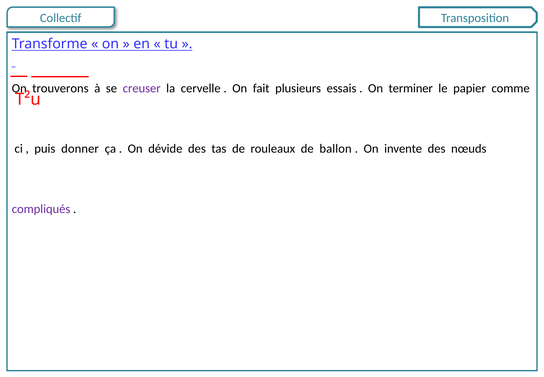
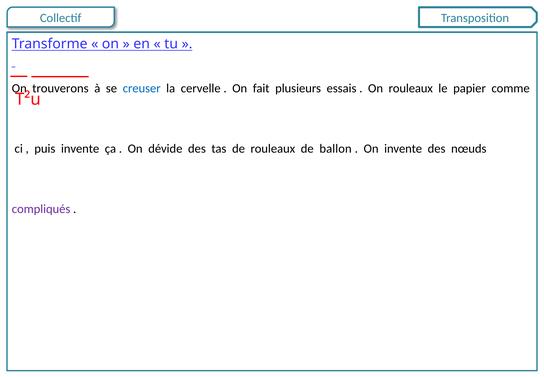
creuser colour: purple -> blue
On terminer: terminer -> rouleaux
puis donner: donner -> invente
